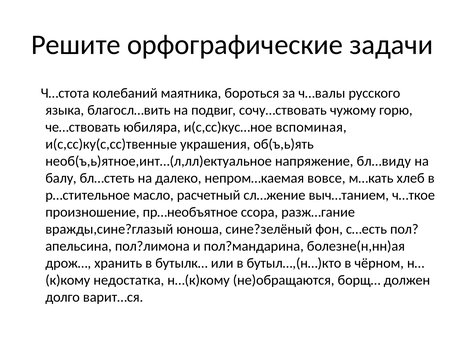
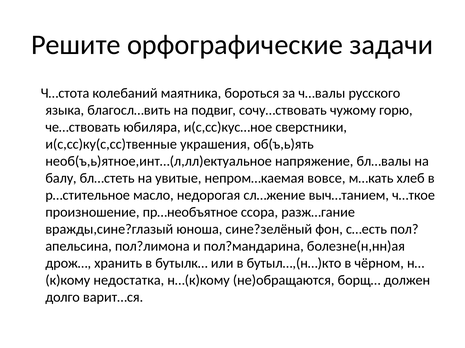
вспоминая: вспоминая -> сверстники
бл…виду: бл…виду -> бл…валы
далеко: далеко -> увитые
расчетный: расчетный -> недорогая
